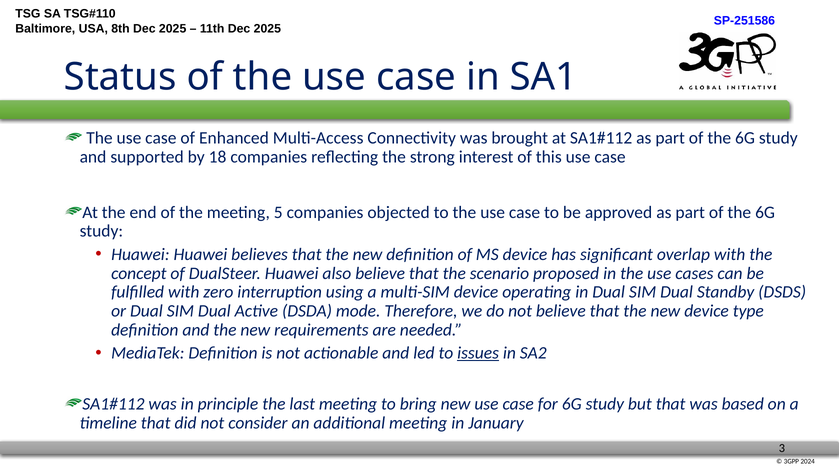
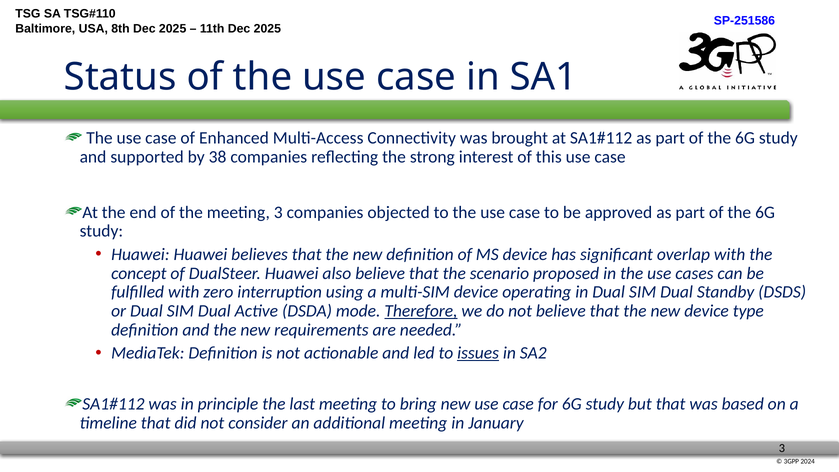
18: 18 -> 38
meeting 5: 5 -> 3
Therefore underline: none -> present
